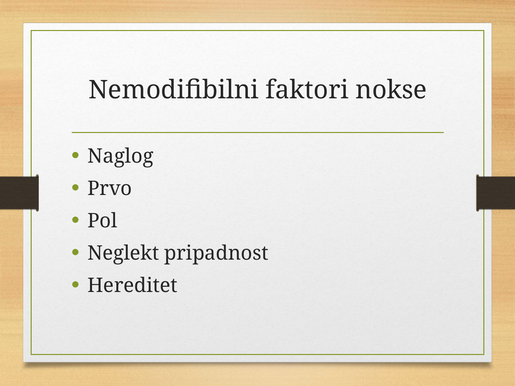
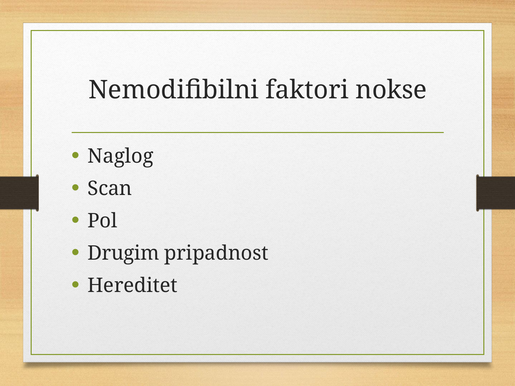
Prvo: Prvo -> Scan
Neglekt: Neglekt -> Drugim
